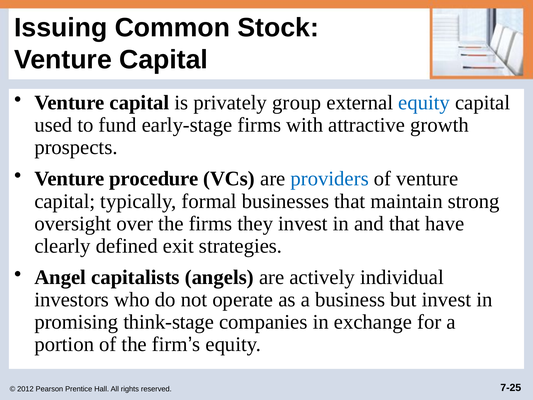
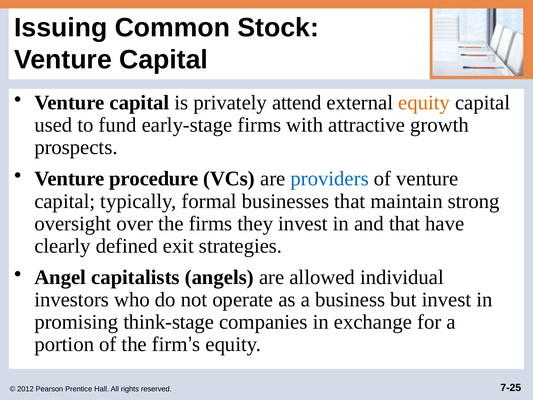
group: group -> attend
equity at (424, 103) colour: blue -> orange
actively: actively -> allowed
